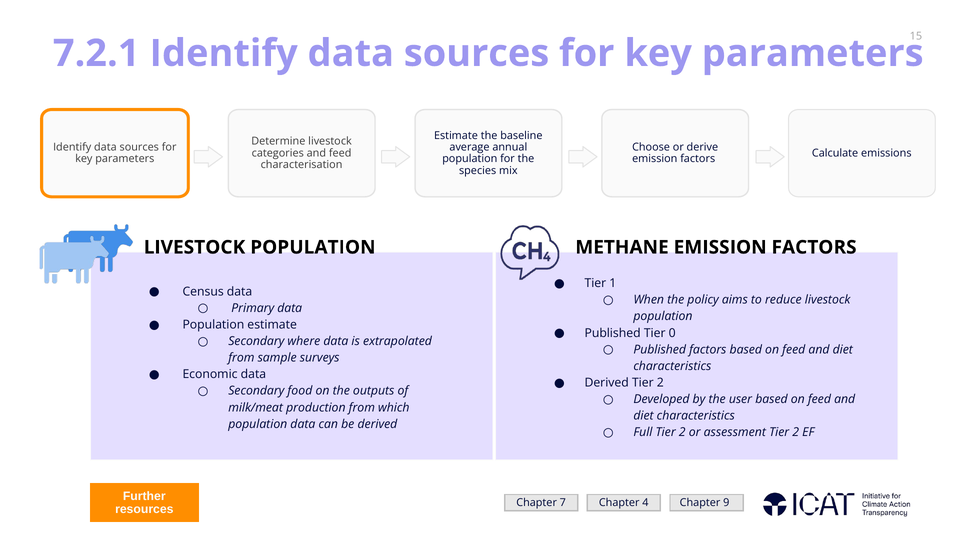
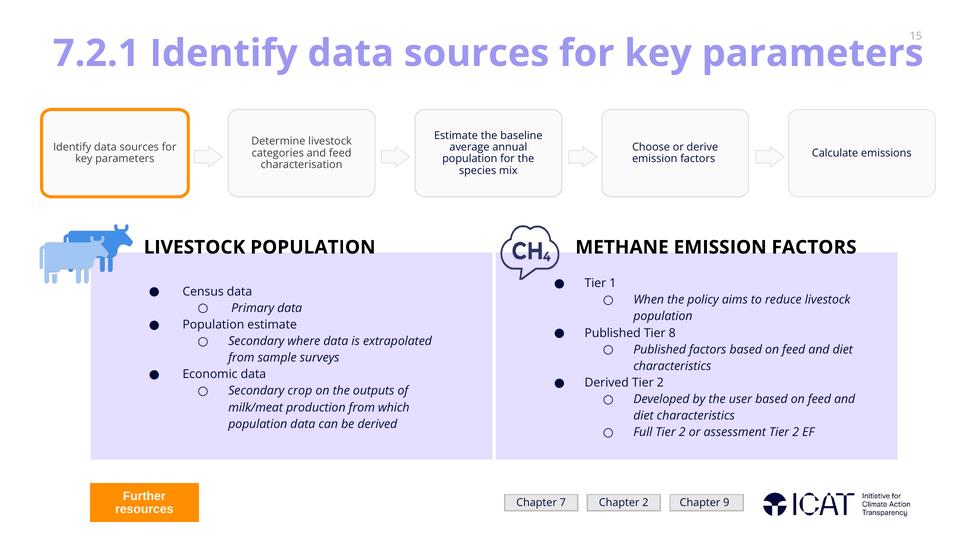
0: 0 -> 8
food: food -> crop
Chapter 4: 4 -> 2
